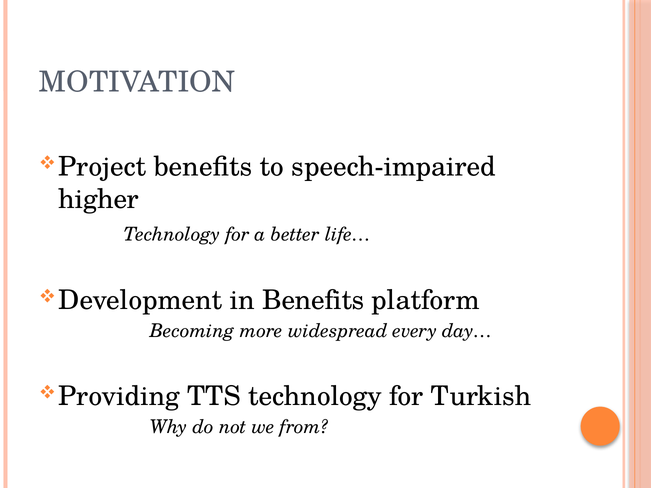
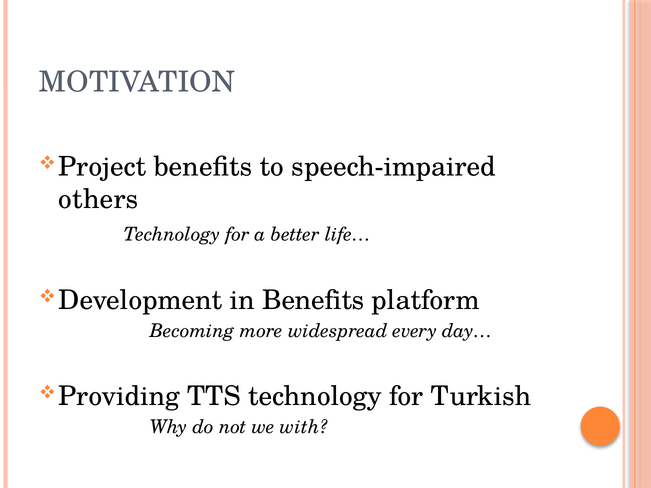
higher: higher -> others
from: from -> with
